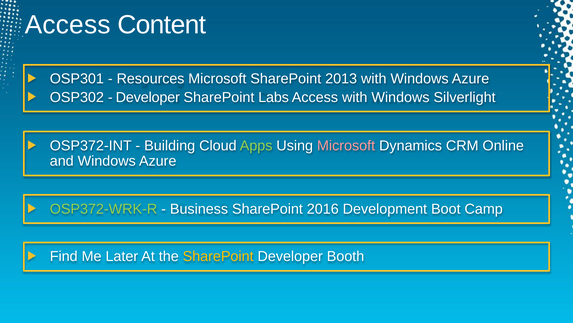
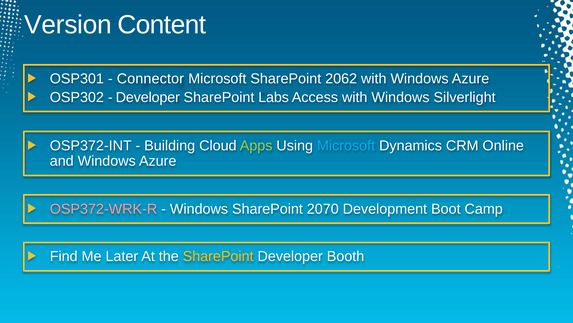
Access at (68, 25): Access -> Version
Resources: Resources -> Connector
2013: 2013 -> 2062
Microsoft at (346, 145) colour: pink -> light blue
OSP372-WRK-R colour: light green -> pink
Business at (199, 209): Business -> Windows
2016: 2016 -> 2070
